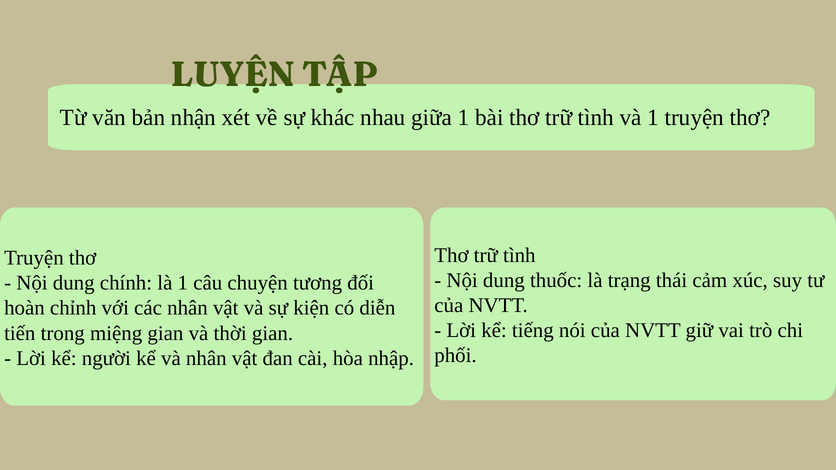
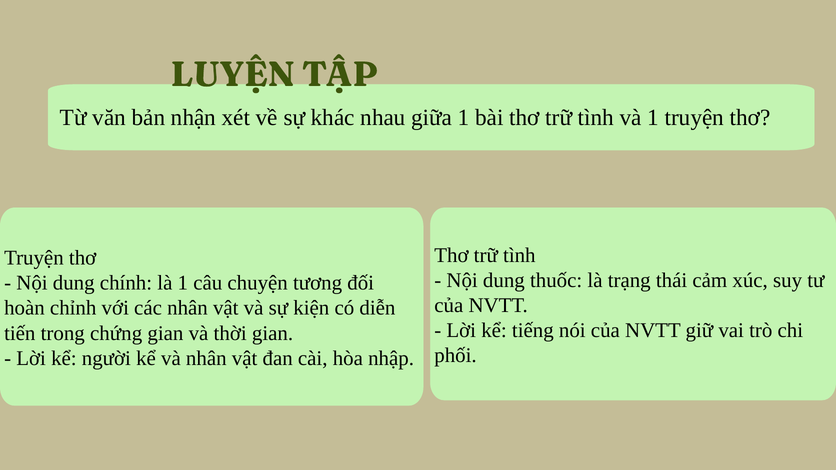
miệng: miệng -> chứng
